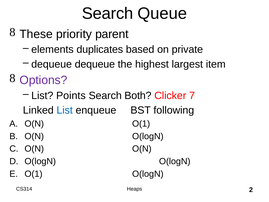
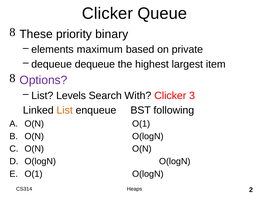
Search at (108, 13): Search -> Clicker
parent: parent -> binary
duplicates: duplicates -> maximum
Points: Points -> Levels
Both: Both -> With
7: 7 -> 3
List at (65, 110) colour: blue -> orange
